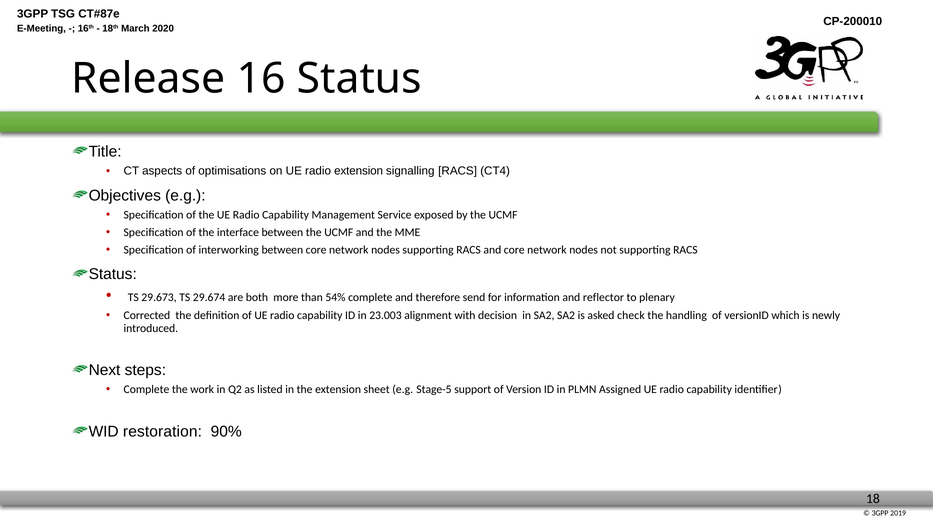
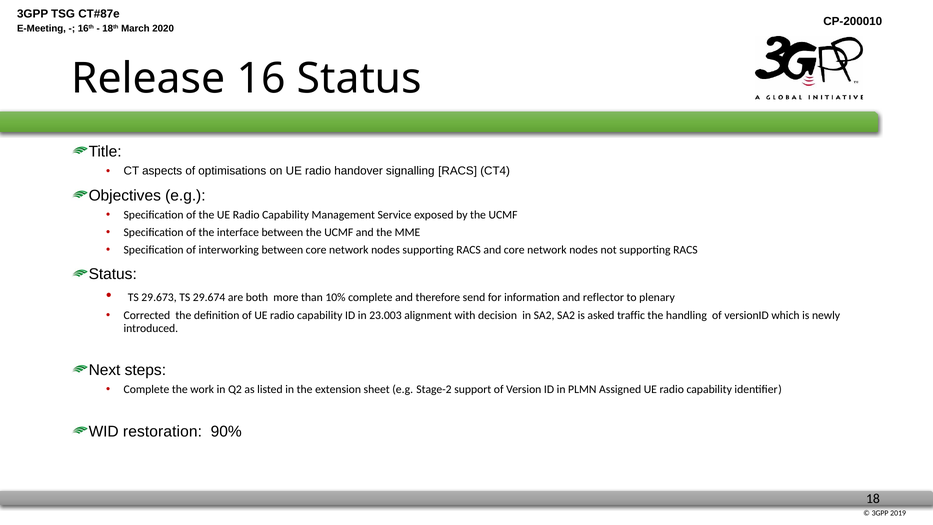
radio extension: extension -> handover
54%: 54% -> 10%
check: check -> traffic
Stage-5: Stage-5 -> Stage-2
